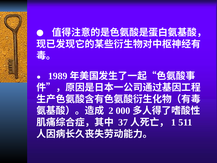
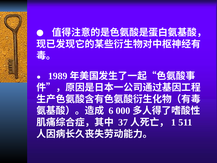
2: 2 -> 6
